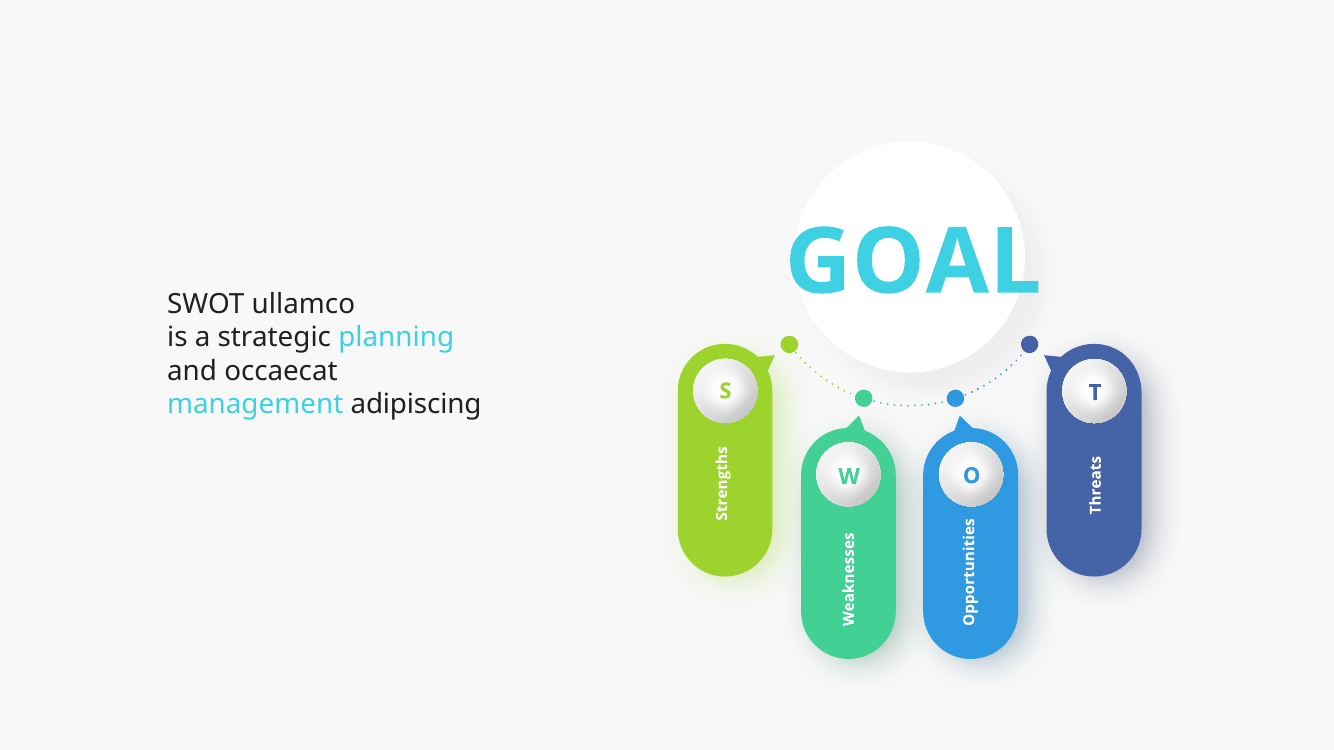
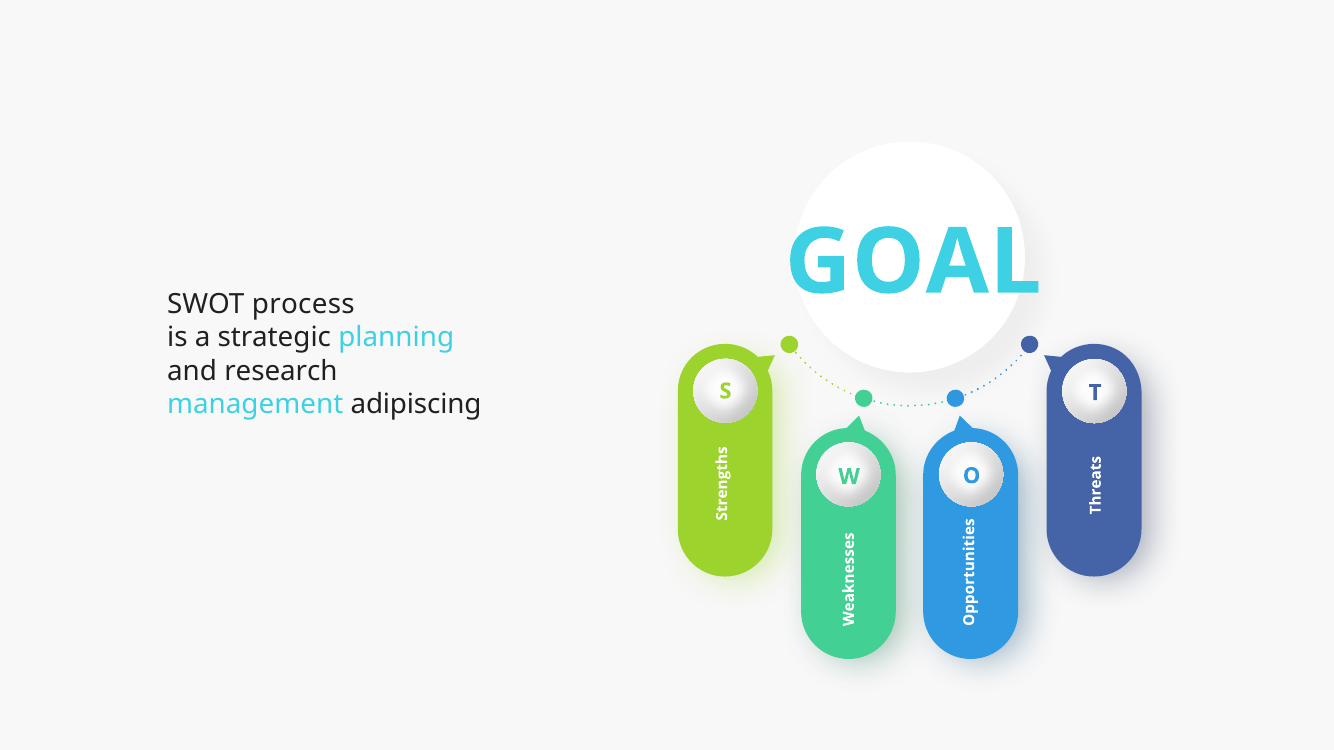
ullamco: ullamco -> process
occaecat: occaecat -> research
